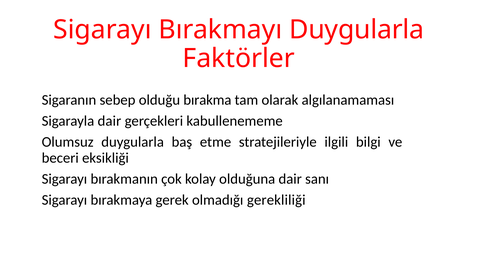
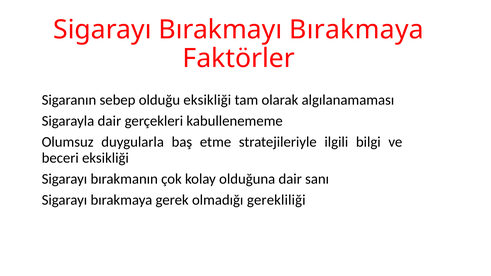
Bırakmayı Duygularla: Duygularla -> Bırakmaya
olduğu bırakma: bırakma -> eksikliği
